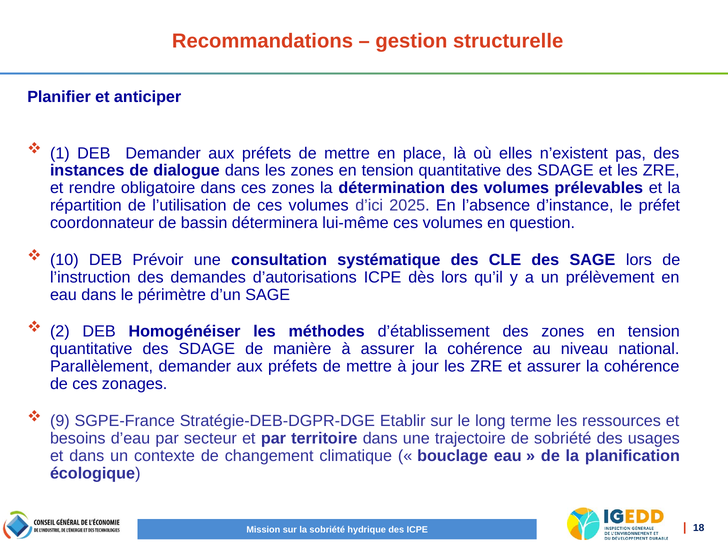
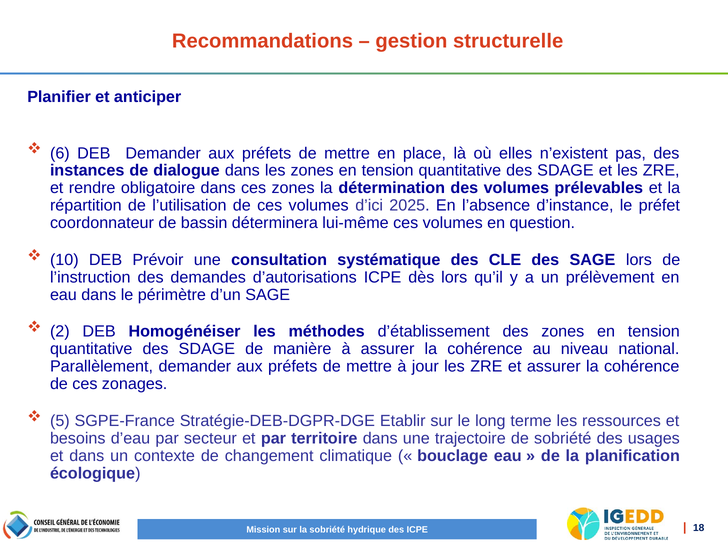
1: 1 -> 6
9: 9 -> 5
